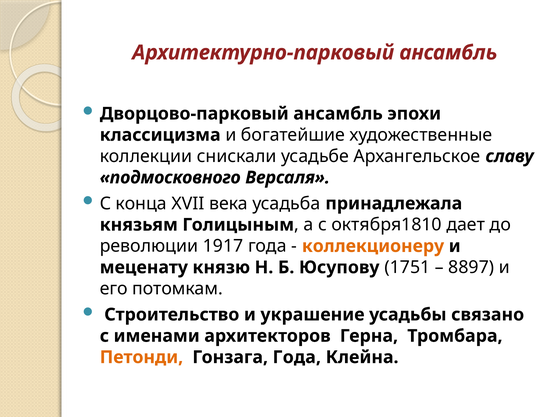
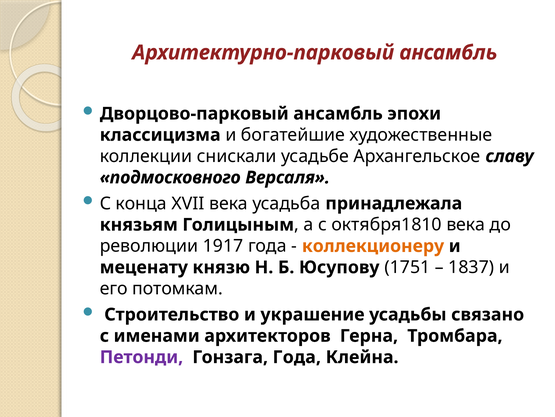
октября1810 дает: дает -> века
8897: 8897 -> 1837
Петонди colour: orange -> purple
